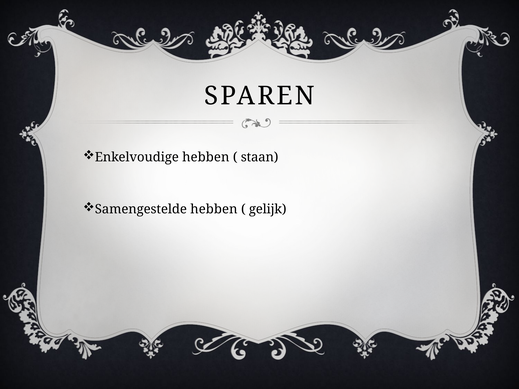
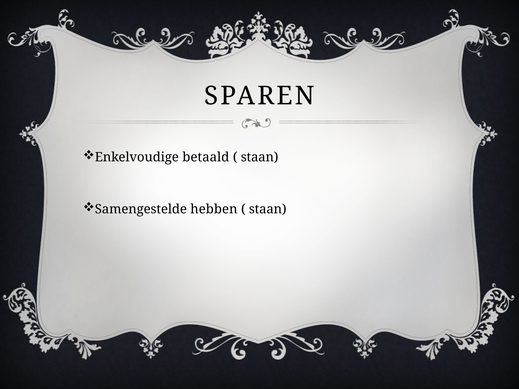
Enkelvoudige hebben: hebben -> betaald
gelijk at (268, 209): gelijk -> staan
